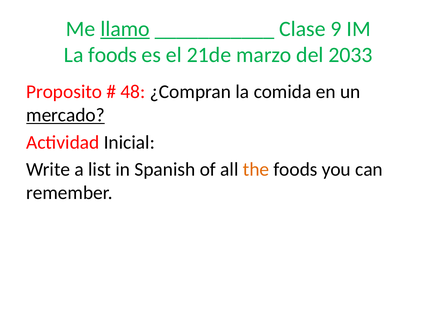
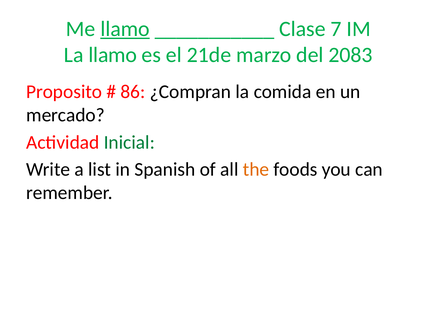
9: 9 -> 7
La foods: foods -> llamo
2033: 2033 -> 2083
48: 48 -> 86
mercado underline: present -> none
Inicial colour: black -> green
